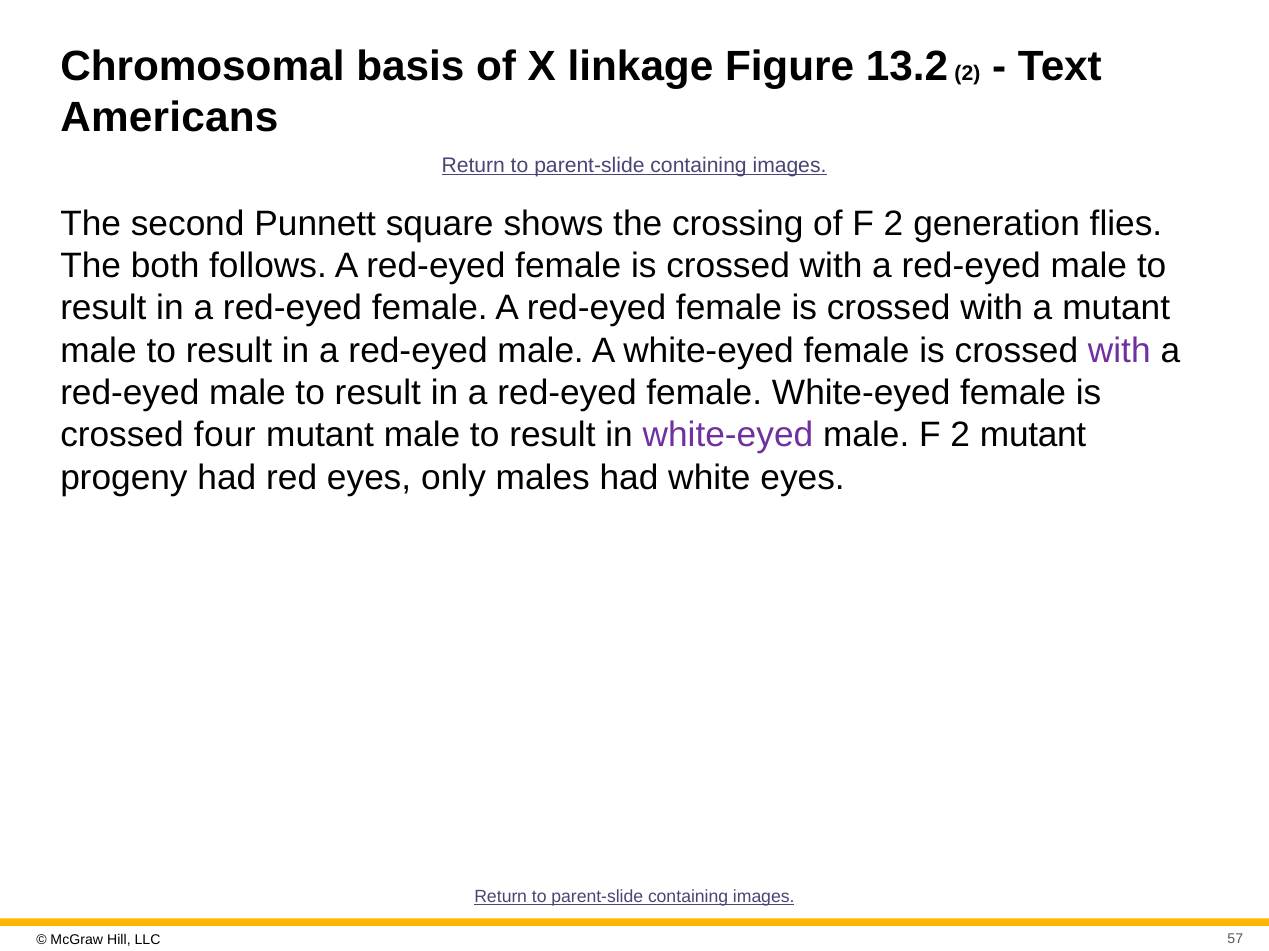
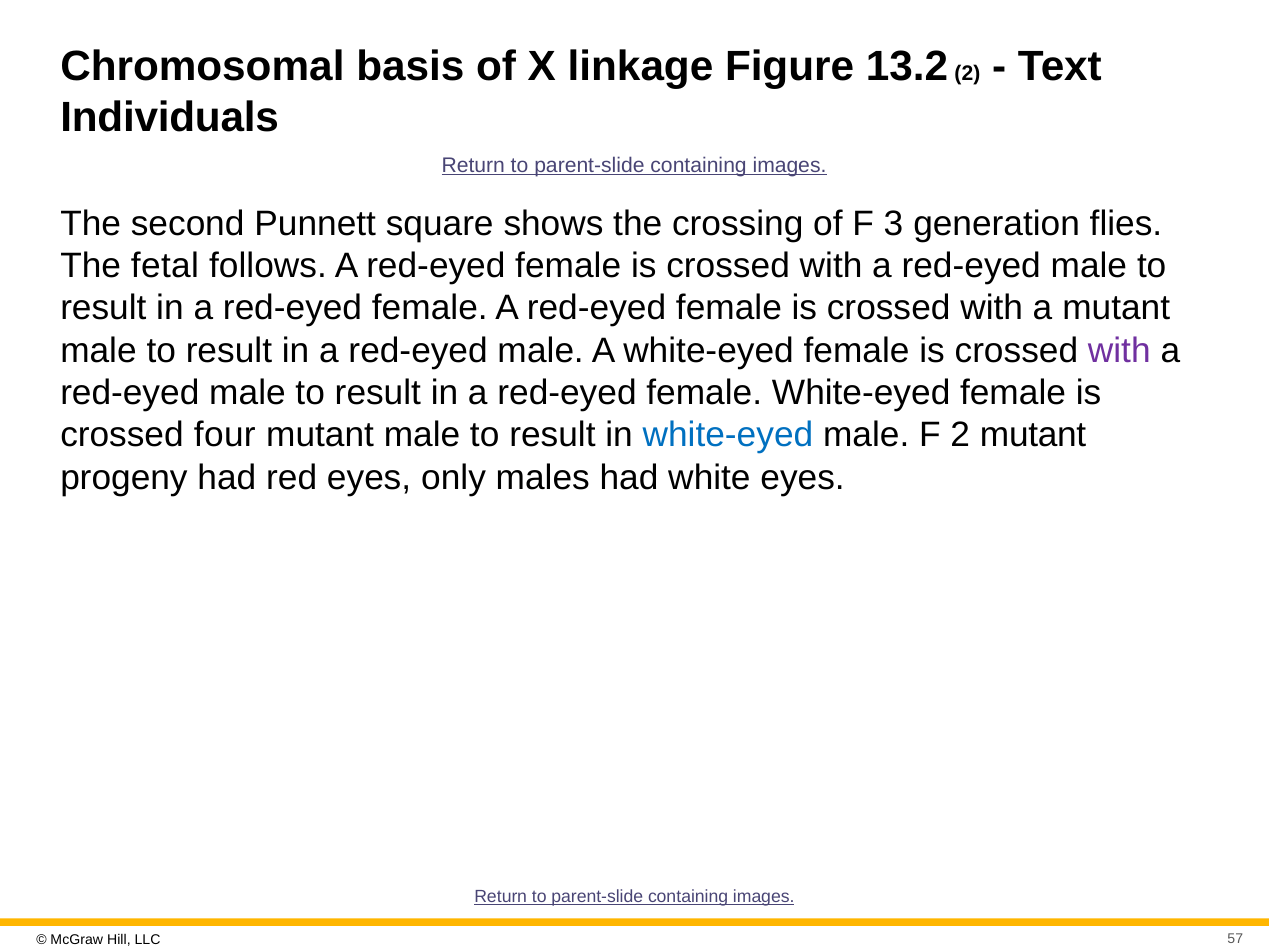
Americans: Americans -> Individuals
of F 2: 2 -> 3
both: both -> fetal
white-eyed at (728, 435) colour: purple -> blue
